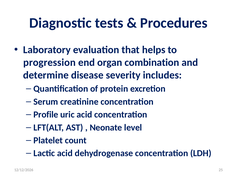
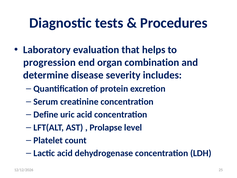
Profile: Profile -> Define
Neonate: Neonate -> Prolapse
